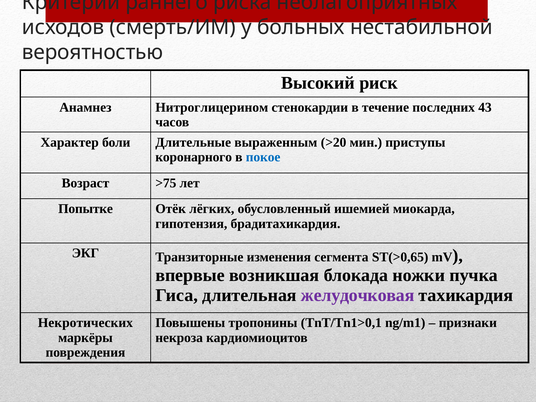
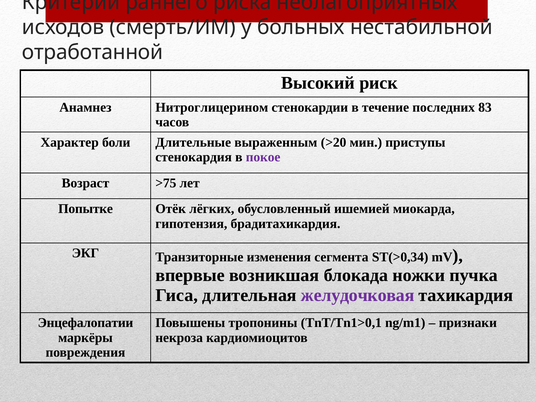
вероятностью: вероятностью -> отработанной
43: 43 -> 83
коронарного: коронарного -> стенокардия
покое colour: blue -> purple
ST(>0,65: ST(>0,65 -> ST(>0,34
Некротических: Некротических -> Энцефалопатии
